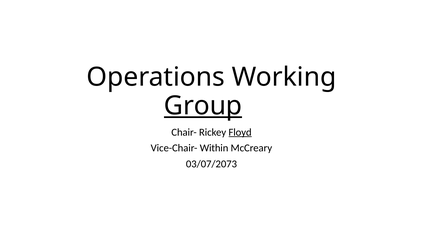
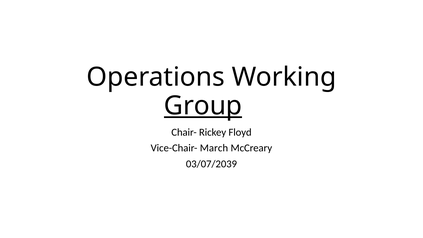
Floyd underline: present -> none
Within: Within -> March
03/07/2073: 03/07/2073 -> 03/07/2039
